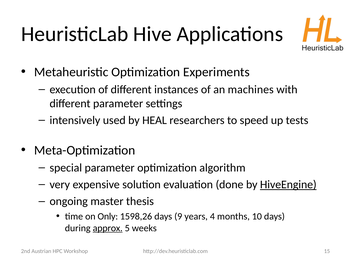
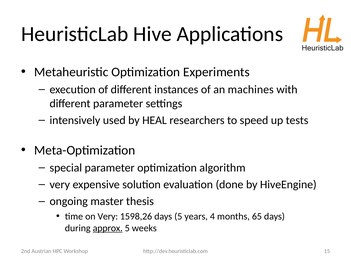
HiveEngine underline: present -> none
on Only: Only -> Very
days 9: 9 -> 5
10: 10 -> 65
